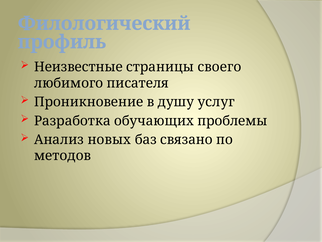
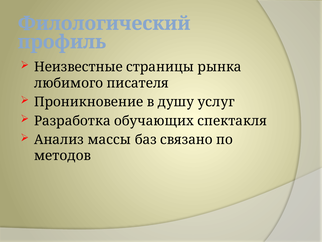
своего: своего -> рынка
проблемы: проблемы -> спектакля
новых: новых -> массы
